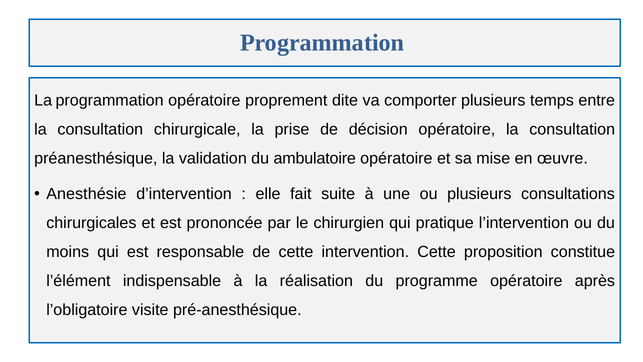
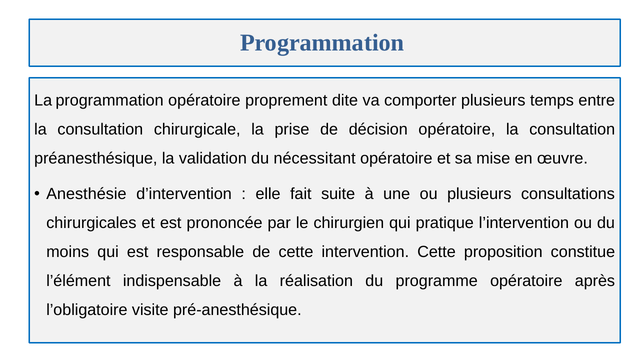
ambulatoire: ambulatoire -> nécessitant
